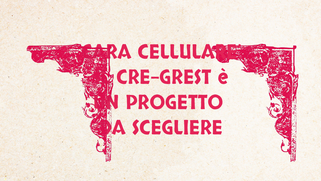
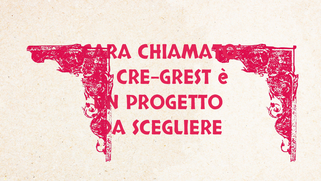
CELLULARE: CELLULARE -> CHIAMATO
